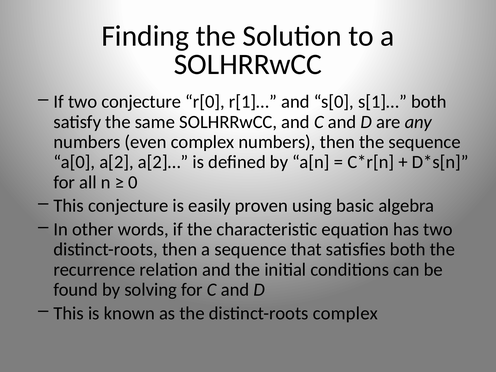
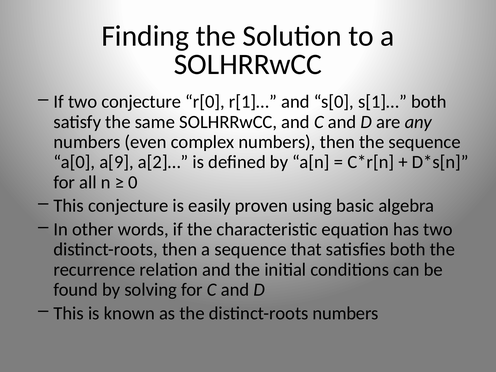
a[2: a[2 -> a[9
distinct-roots complex: complex -> numbers
